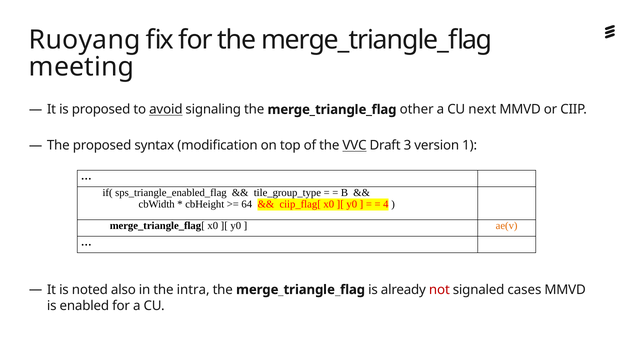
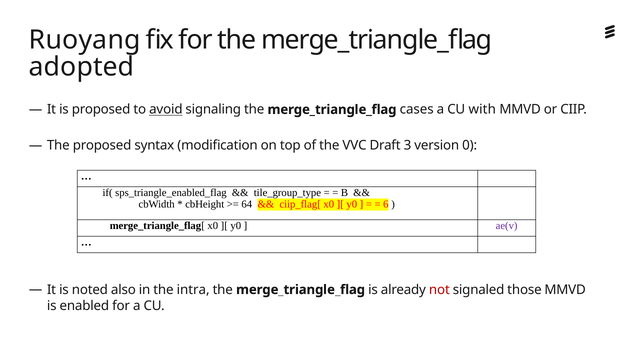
meeting: meeting -> adopted
other: other -> cases
next: next -> with
VVC underline: present -> none
1: 1 -> 0
4: 4 -> 6
ae(v colour: orange -> purple
cases: cases -> those
